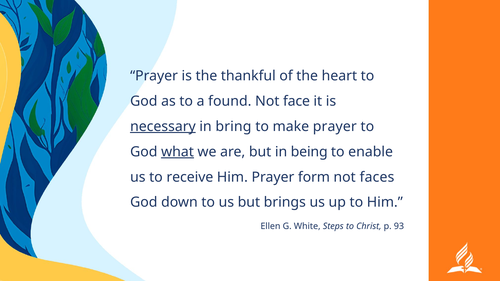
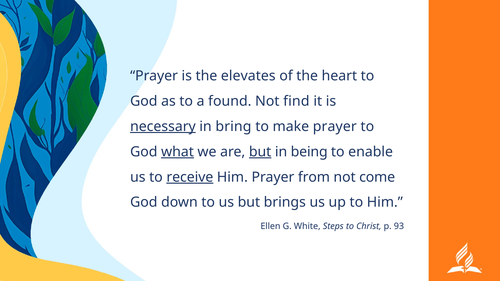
thankful: thankful -> elevates
face: face -> find
but at (260, 152) underline: none -> present
receive underline: none -> present
form: form -> from
faces: faces -> come
